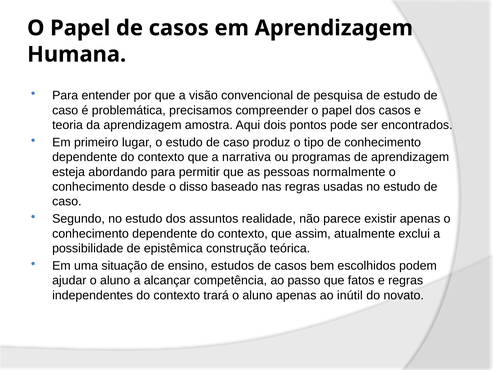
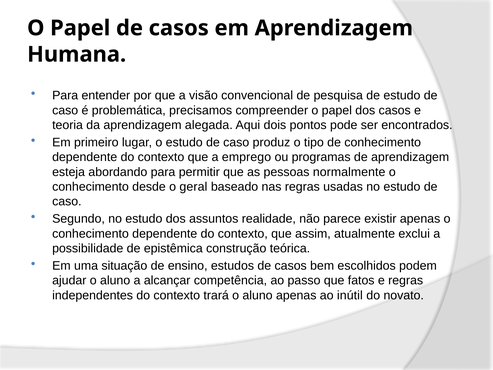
amostra: amostra -> alegada
narrativa: narrativa -> emprego
disso: disso -> geral
